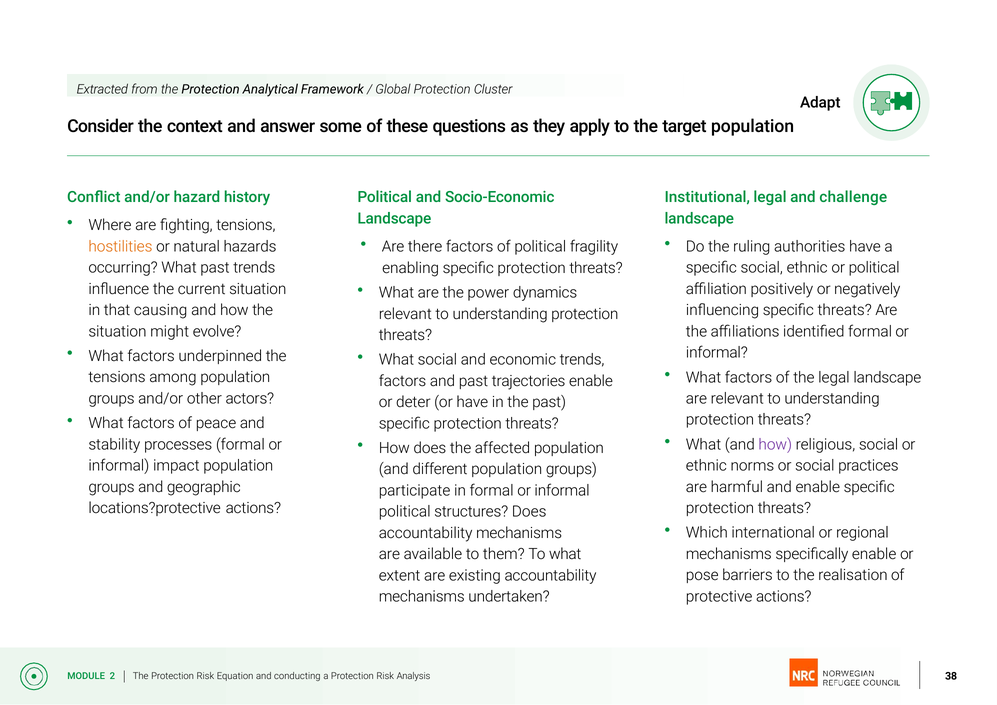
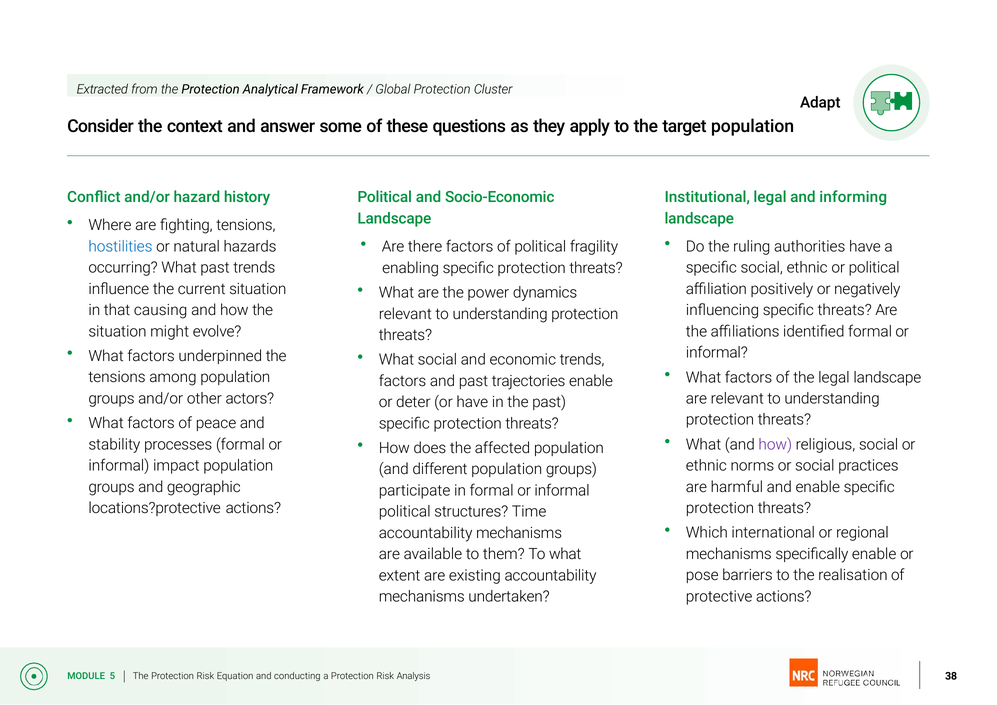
challenge: challenge -> informing
hostilities colour: orange -> blue
structures Does: Does -> Time
2: 2 -> 5
